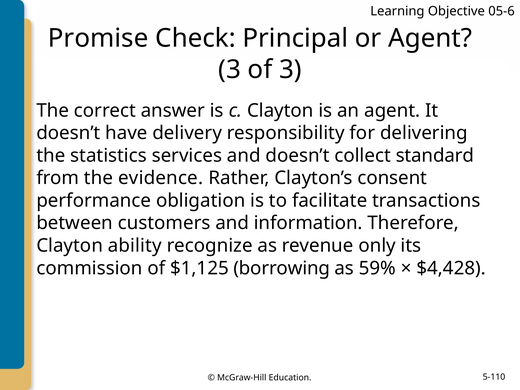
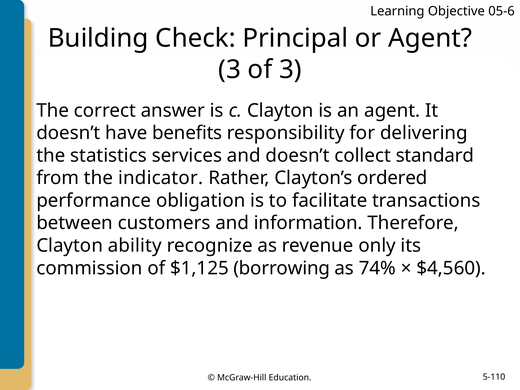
Promise: Promise -> Building
delivery: delivery -> benefits
evidence: evidence -> indicator
consent: consent -> ordered
59%: 59% -> 74%
$4,428: $4,428 -> $4,560
